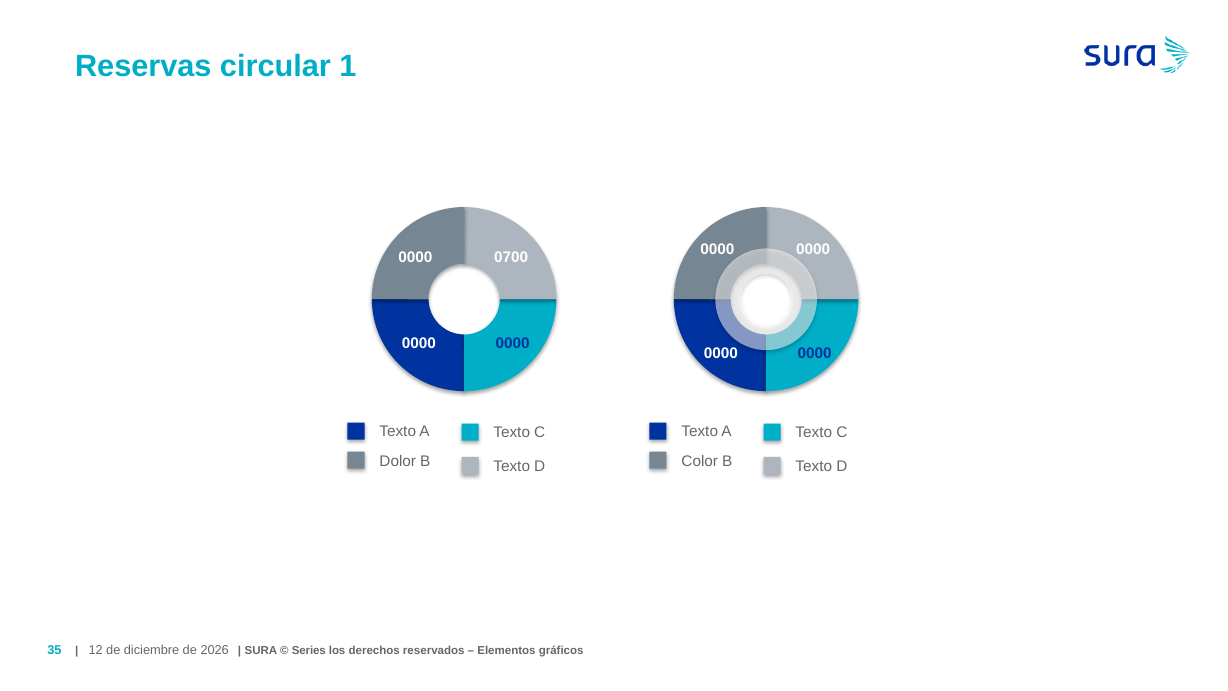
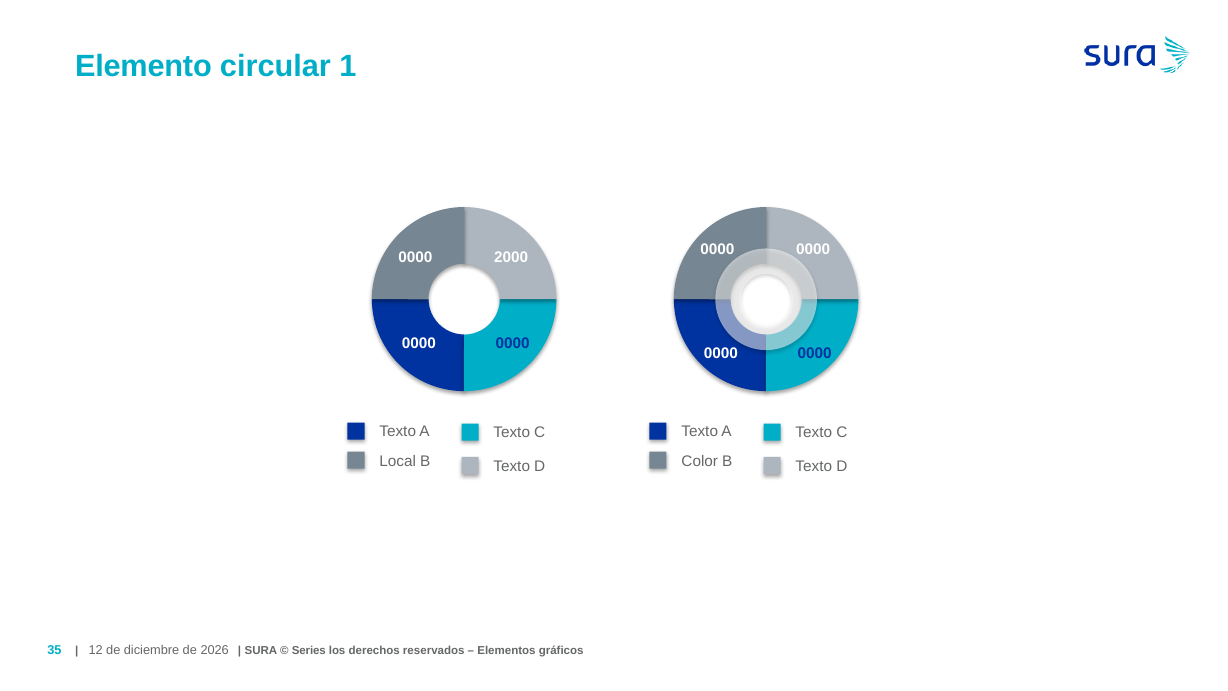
Reservas: Reservas -> Elemento
0700: 0700 -> 2000
Dolor: Dolor -> Local
